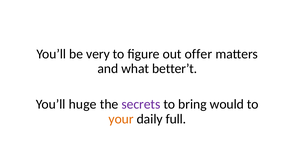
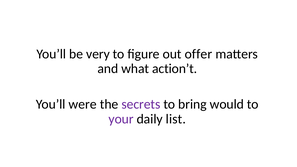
better’t: better’t -> action’t
huge: huge -> were
your colour: orange -> purple
full: full -> list
